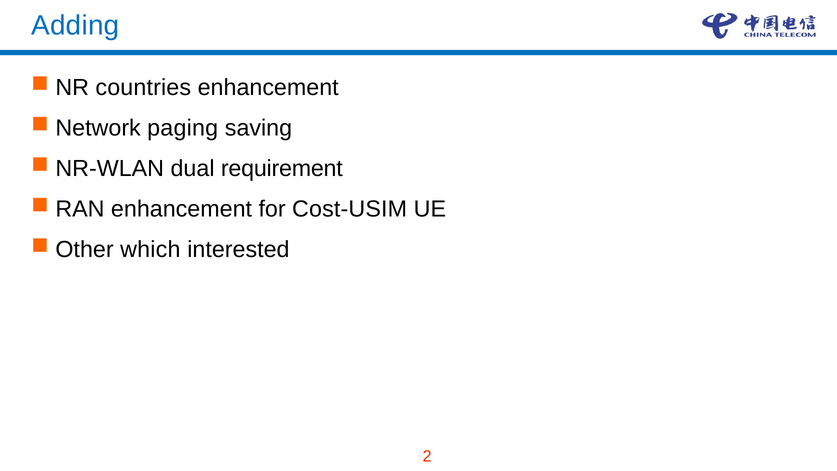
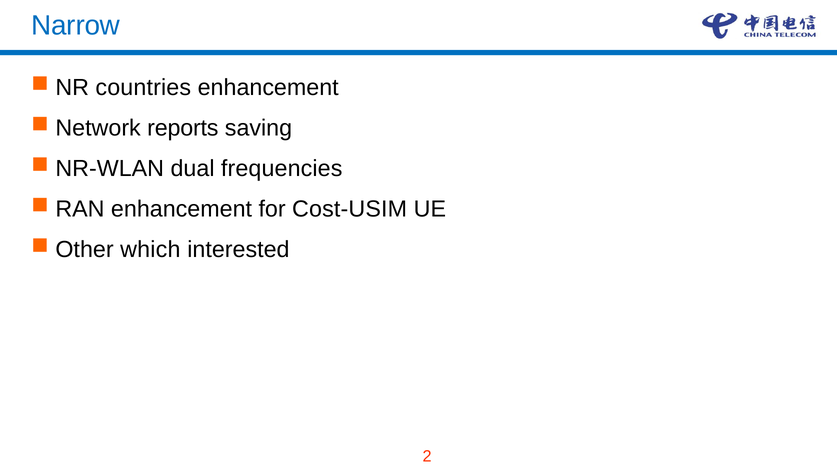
Adding: Adding -> Narrow
paging: paging -> reports
requirement: requirement -> frequencies
